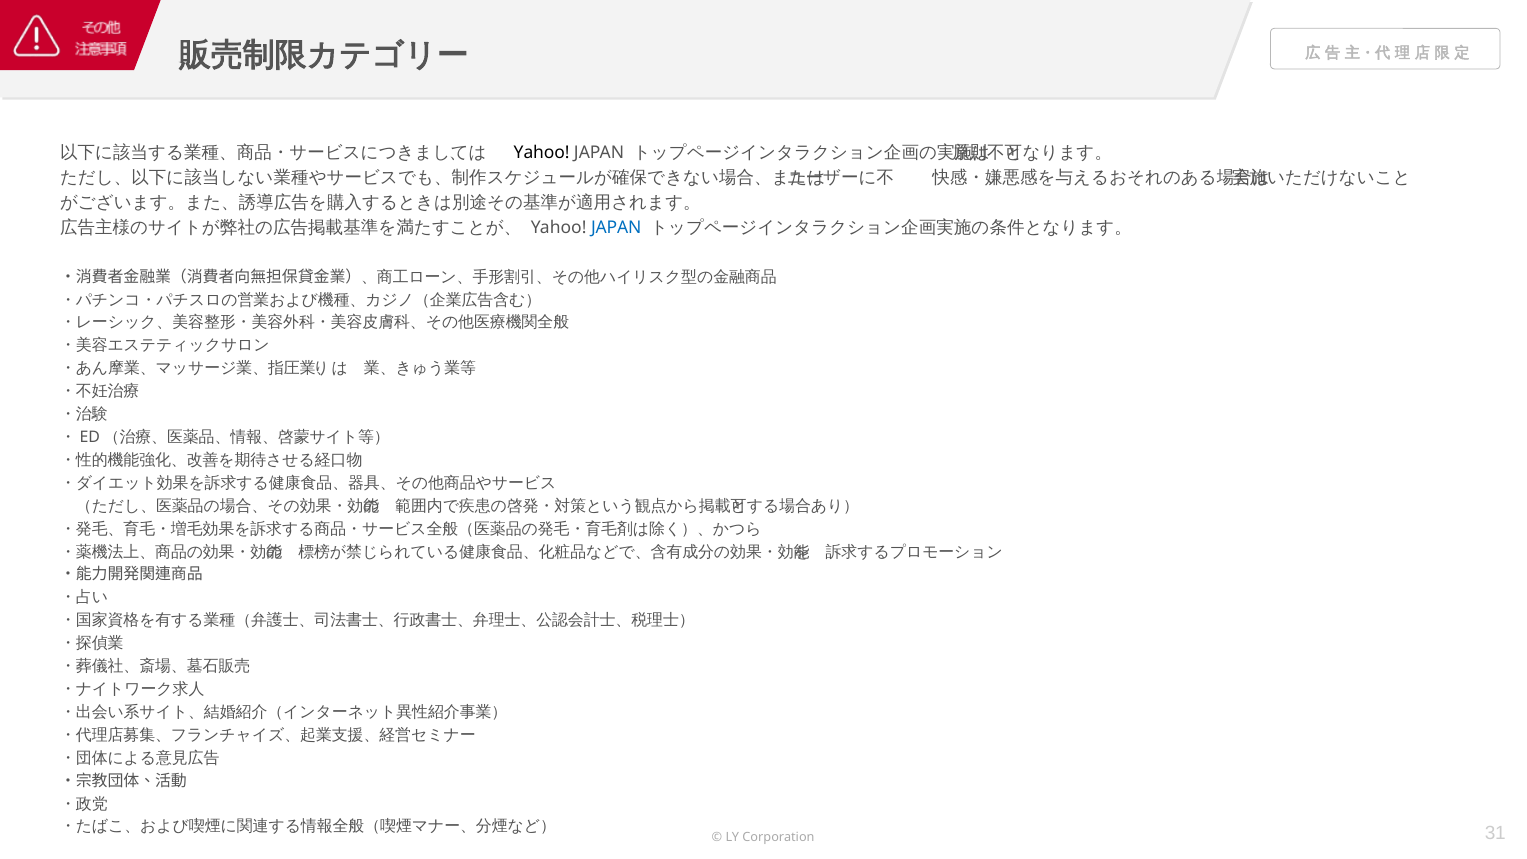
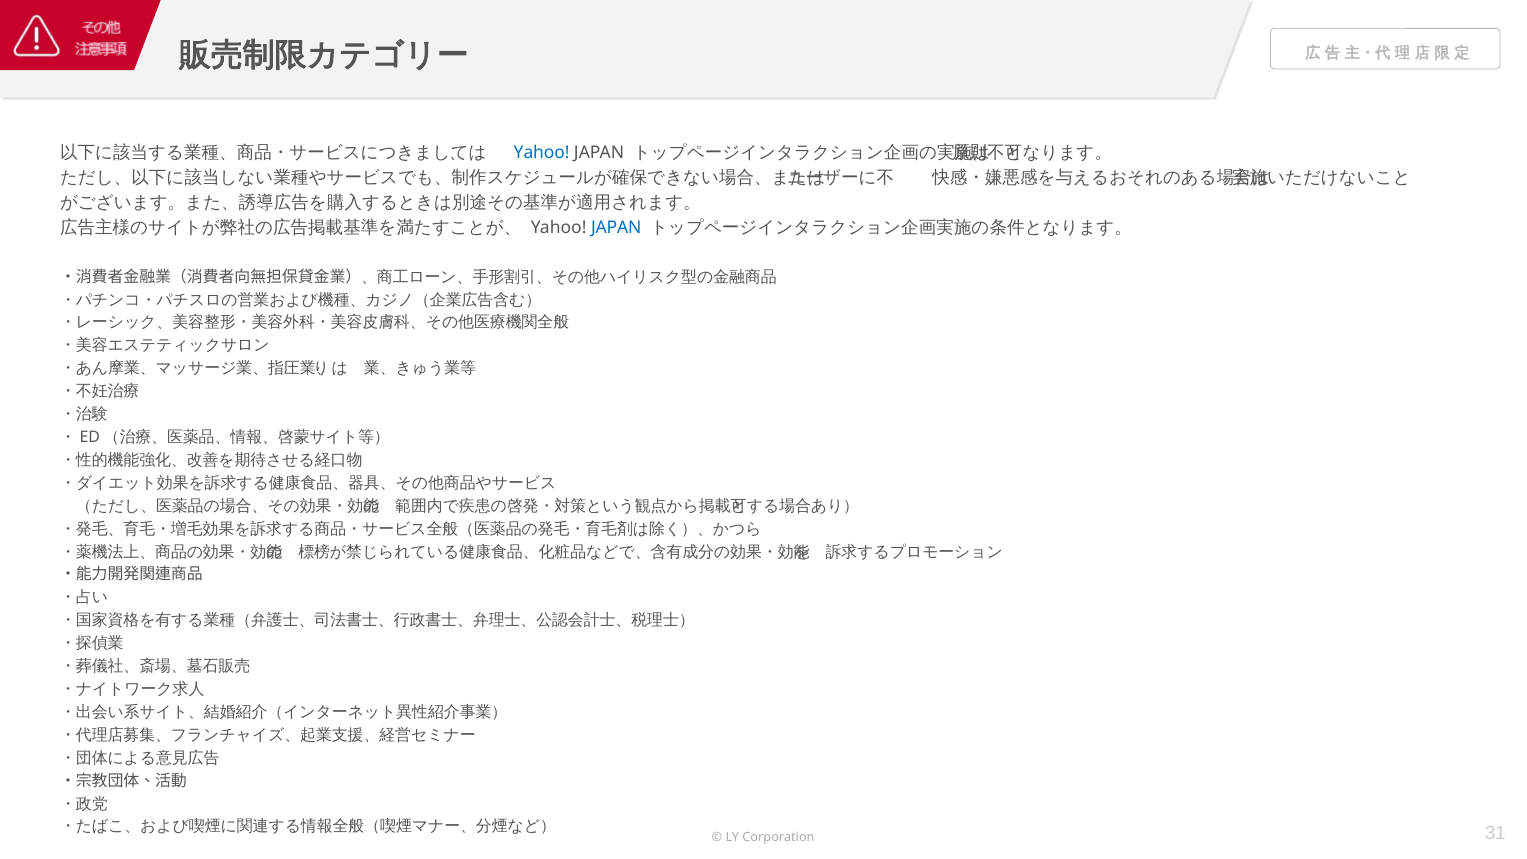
Yahoo at (542, 152) colour: black -> blue
